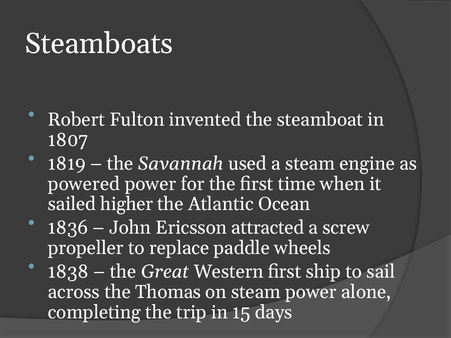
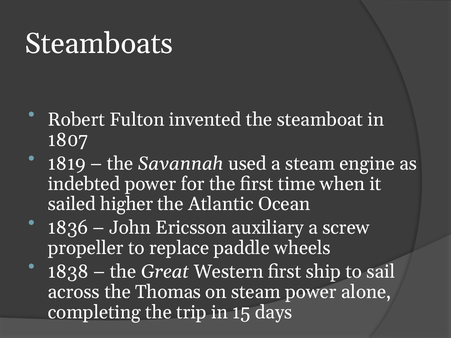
powered: powered -> indebted
attracted: attracted -> auxiliary
